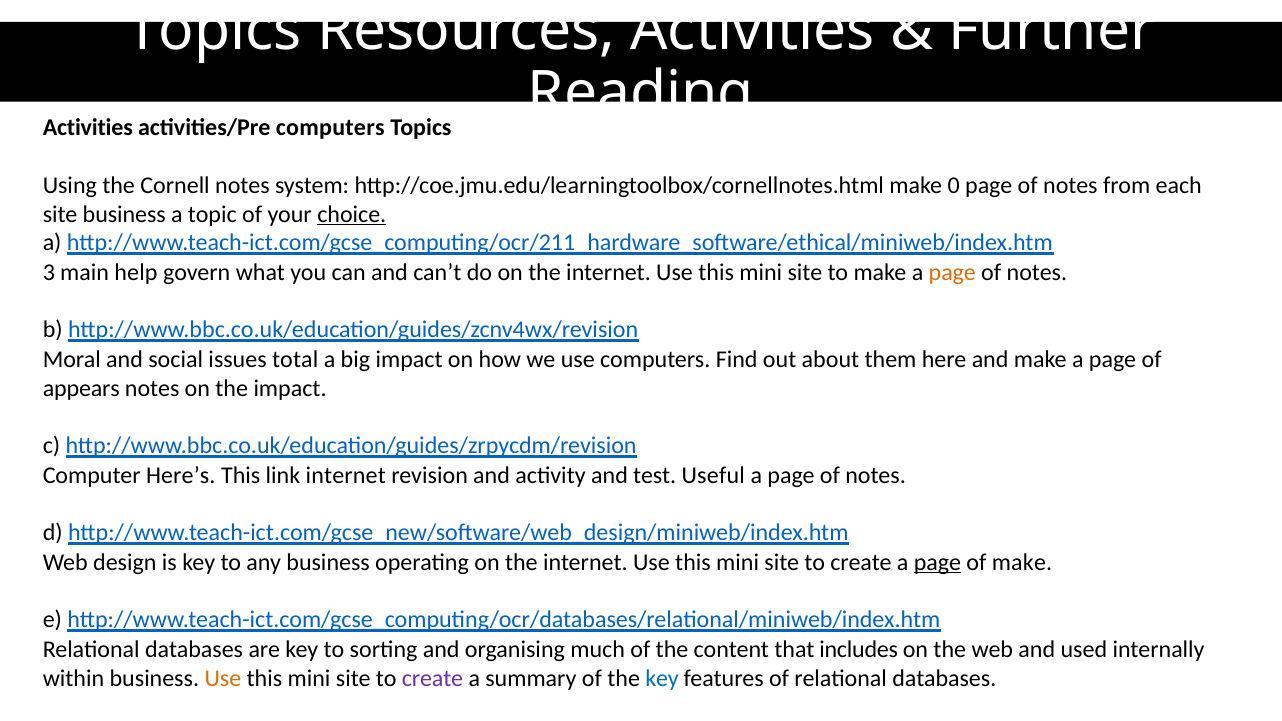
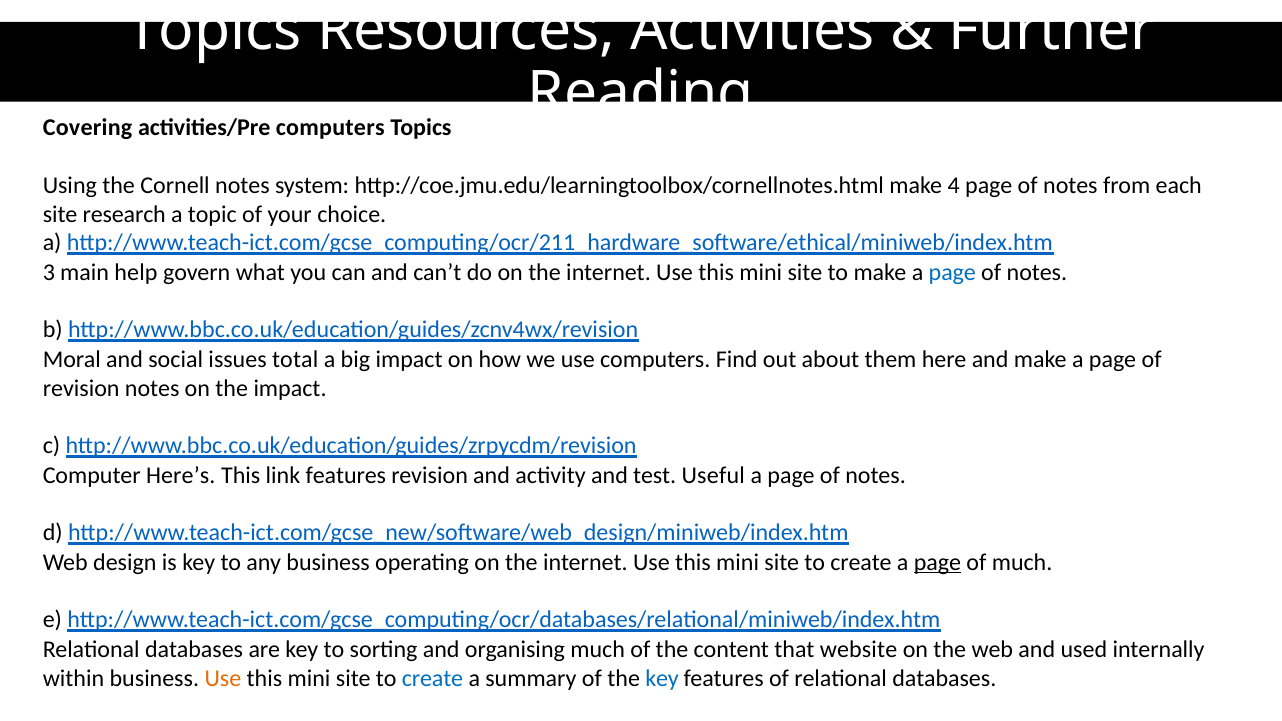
Activities at (88, 128): Activities -> Covering
0: 0 -> 4
site business: business -> research
choice underline: present -> none
page at (952, 272) colour: orange -> blue
appears at (81, 388): appears -> revision
link internet: internet -> features
of make: make -> much
includes: includes -> website
create at (433, 678) colour: purple -> blue
